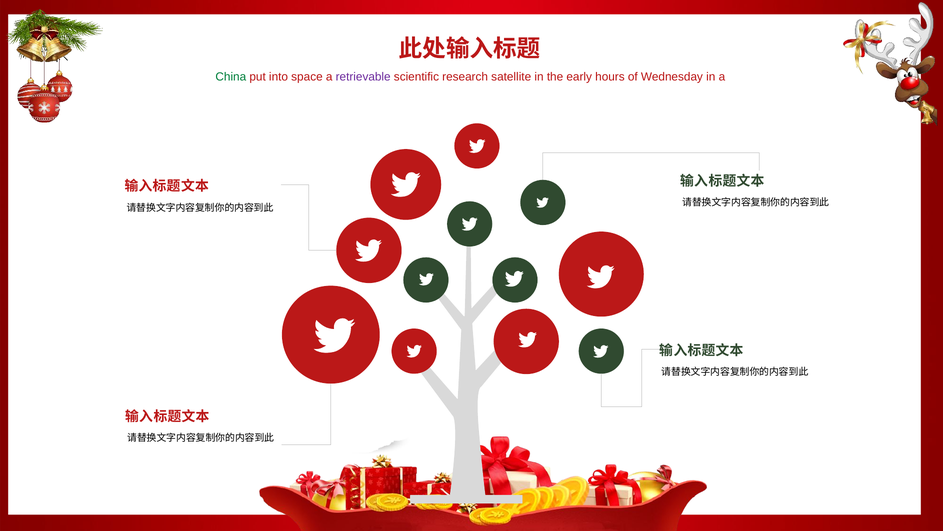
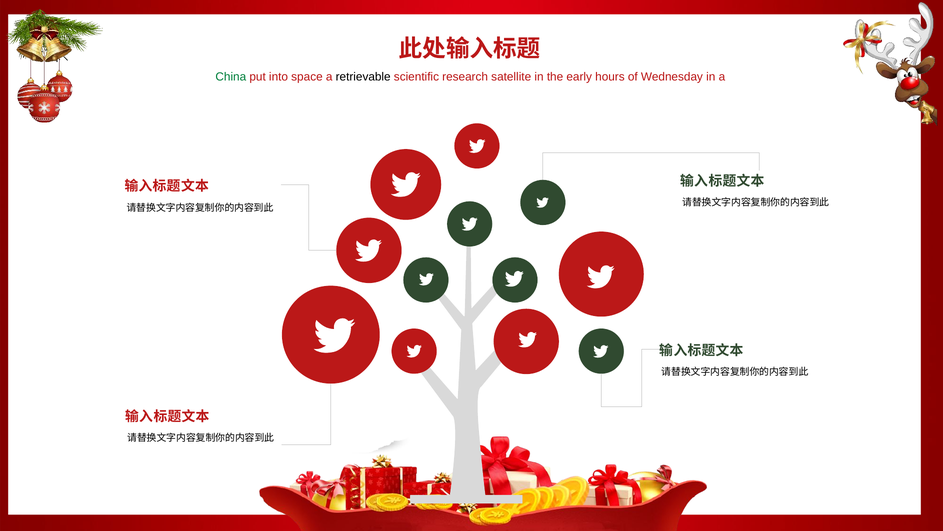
retrievable colour: purple -> black
